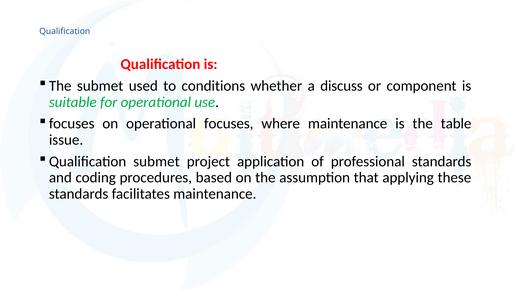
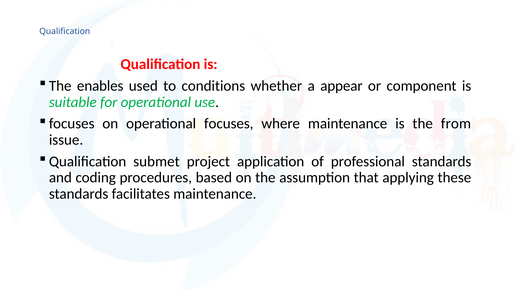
The submet: submet -> enables
discuss: discuss -> appear
table: table -> from
